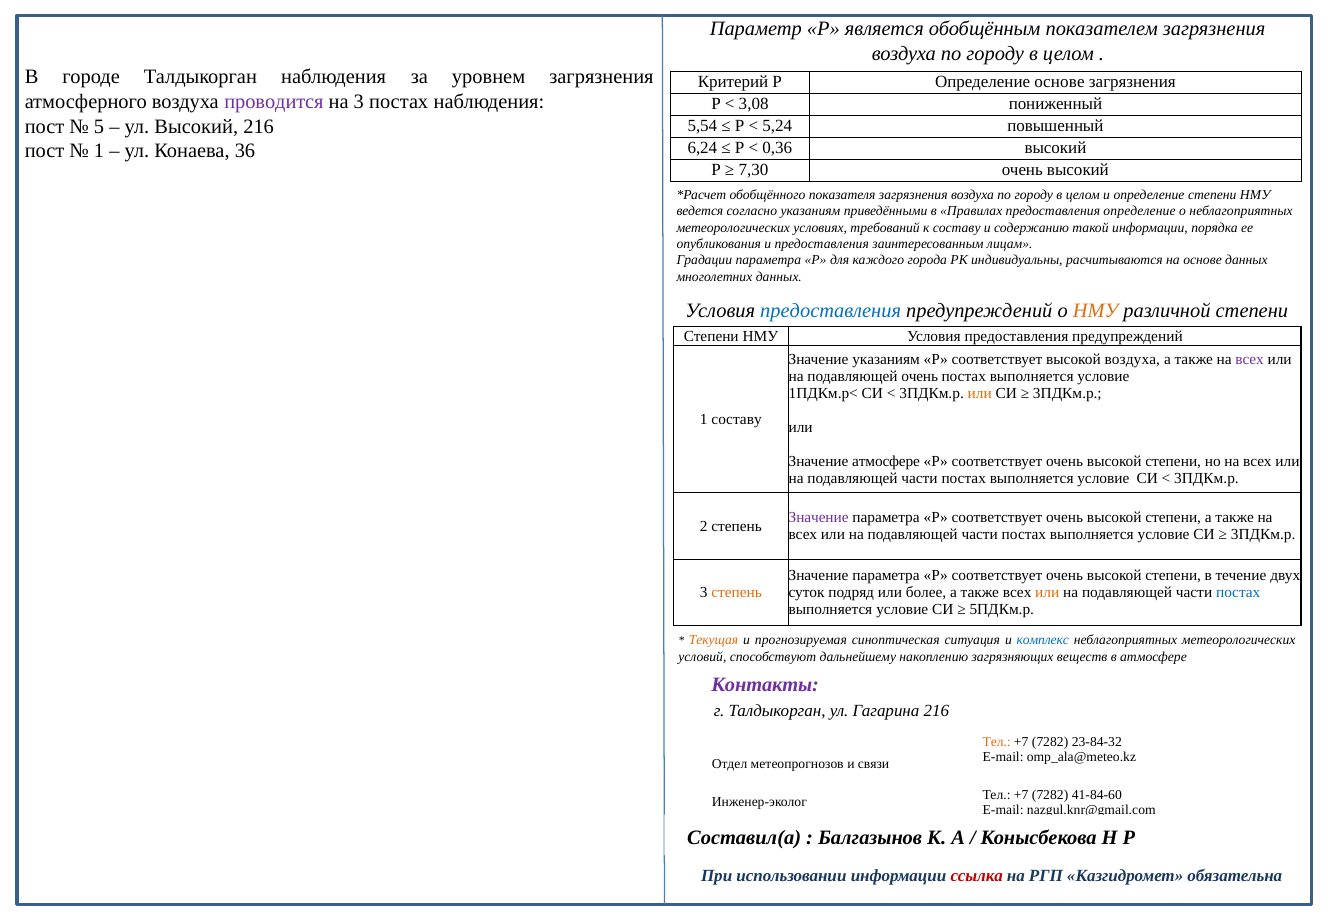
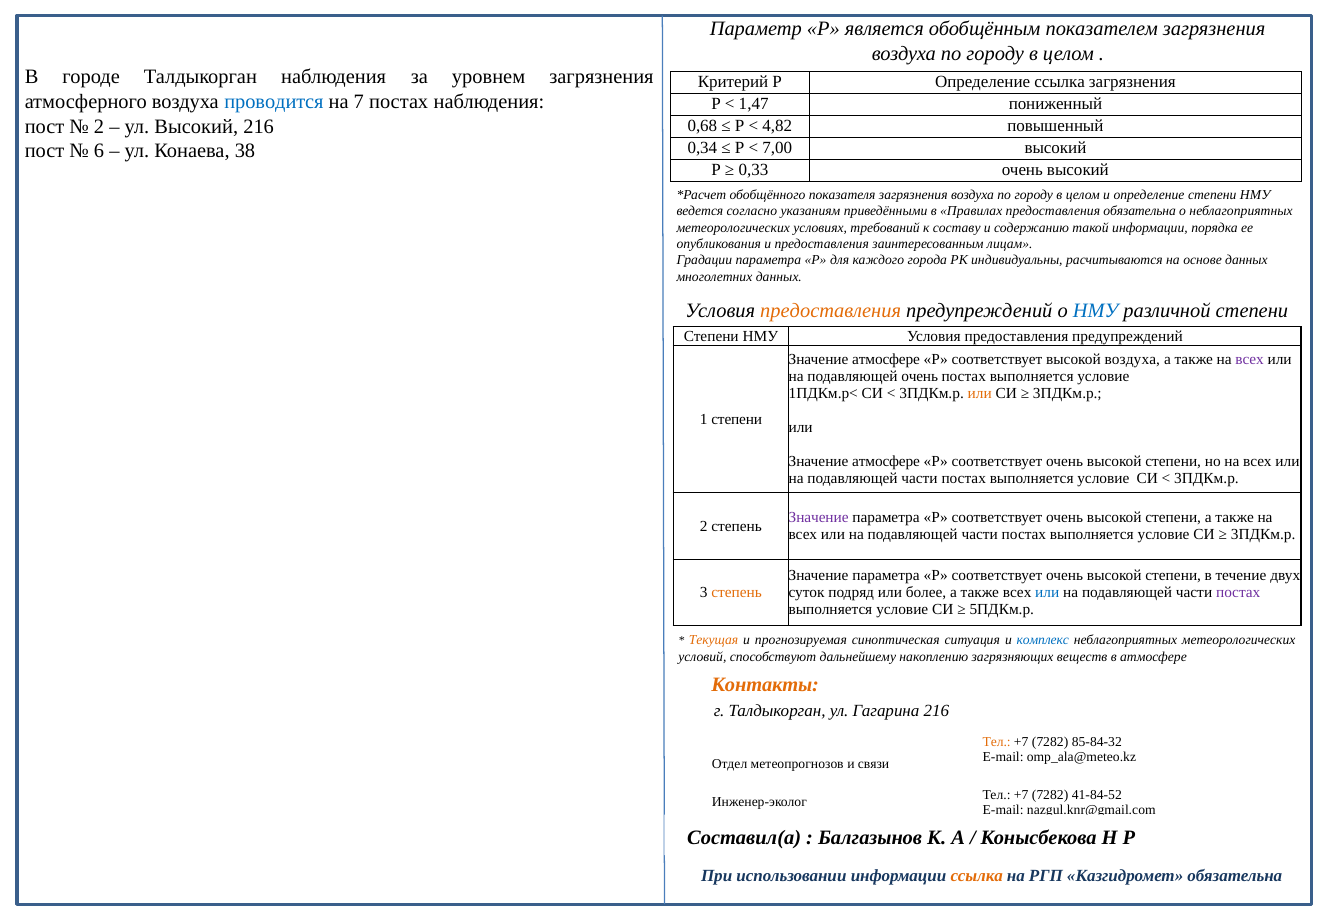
Определение основе: основе -> ссылка
проводится colour: purple -> blue
на 3: 3 -> 7
3,08: 3,08 -> 1,47
5 at (99, 126): 5 -> 2
5,54: 5,54 -> 0,68
5,24: 5,24 -> 4,82
6,24: 6,24 -> 0,34
0,36: 0,36 -> 7,00
1 at (99, 151): 1 -> 6
36: 36 -> 38
7,30: 7,30 -> 0,33
предоставления определение: определение -> обязательна
предоставления at (831, 311) colour: blue -> orange
НМУ at (1096, 311) colour: orange -> blue
указаниям at (886, 360): указаниям -> атмосфере
1 составу: составу -> степени
или at (1047, 593) colour: orange -> blue
постах at (1238, 593) colour: blue -> purple
Контакты colour: purple -> orange
23-84-32: 23-84-32 -> 85-84-32
41-84-60: 41-84-60 -> 41-84-52
ссылка at (977, 876) colour: red -> orange
